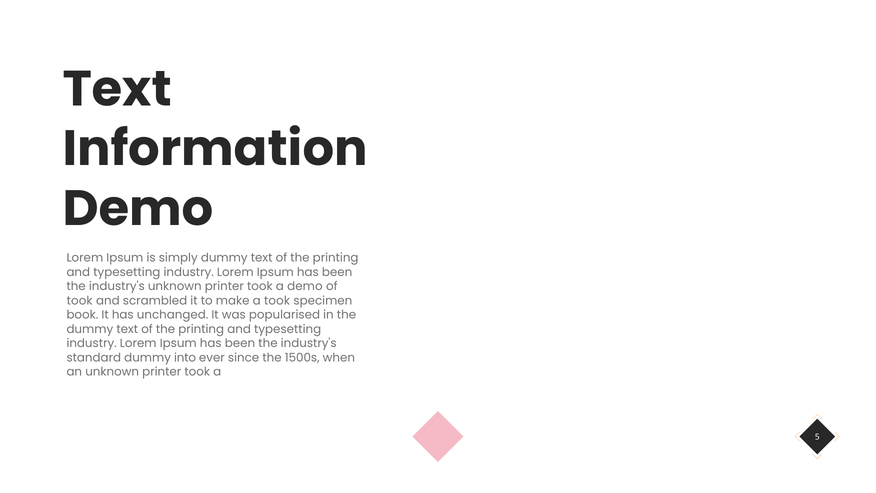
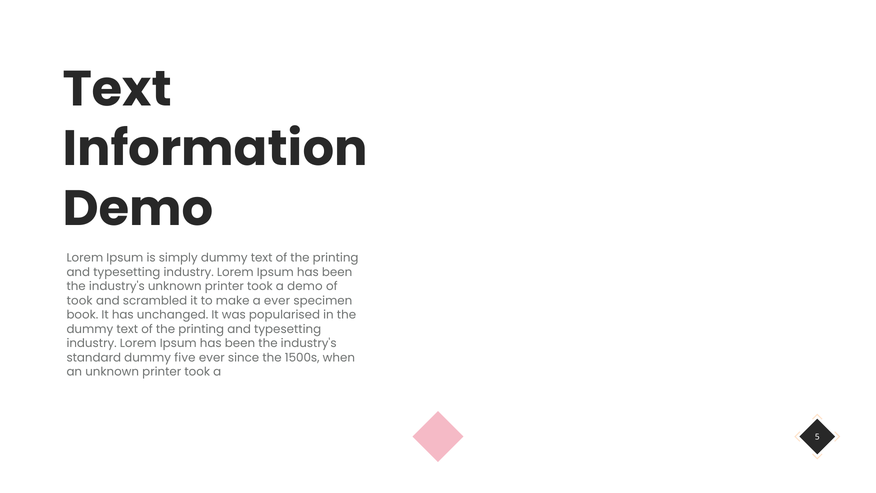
a took: took -> ever
into: into -> five
